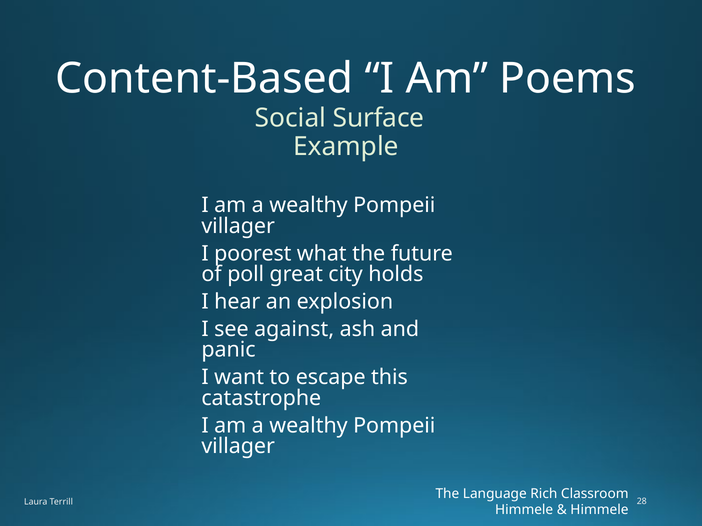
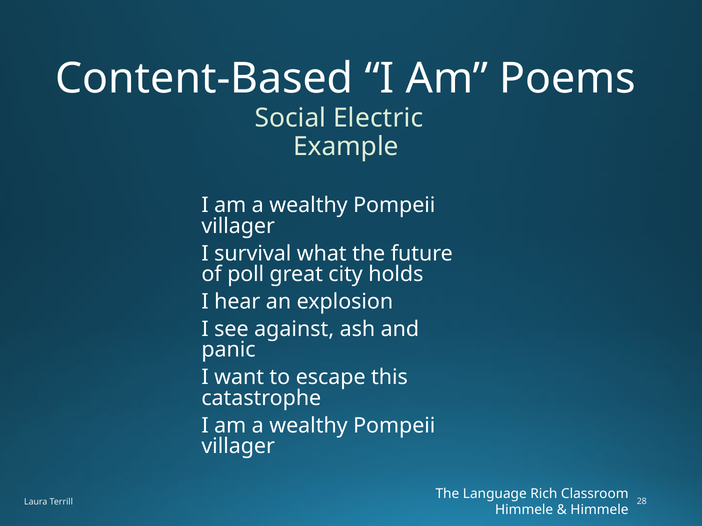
Surface: Surface -> Electric
poorest: poorest -> survival
